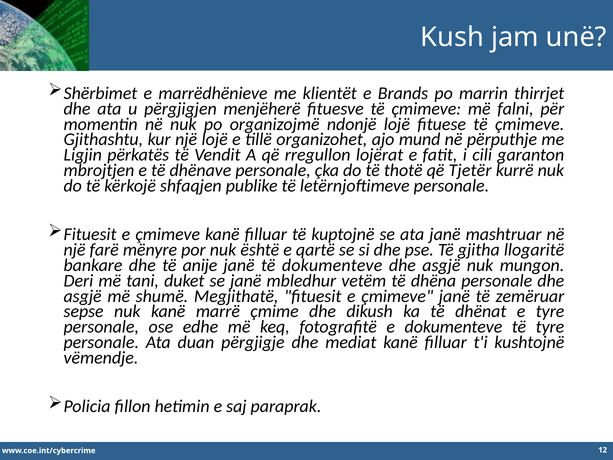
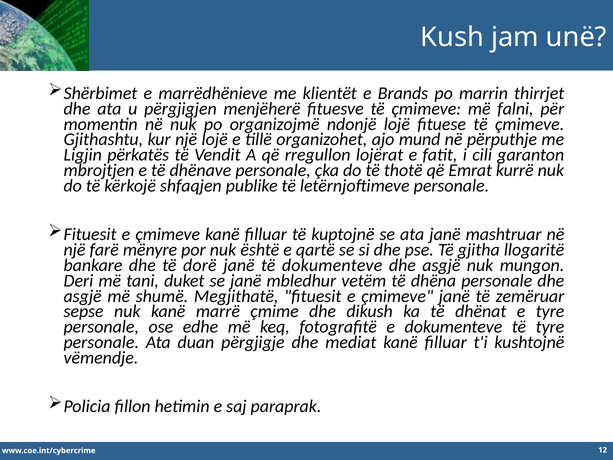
Tjetër: Tjetër -> Emrat
anije: anije -> dorë
